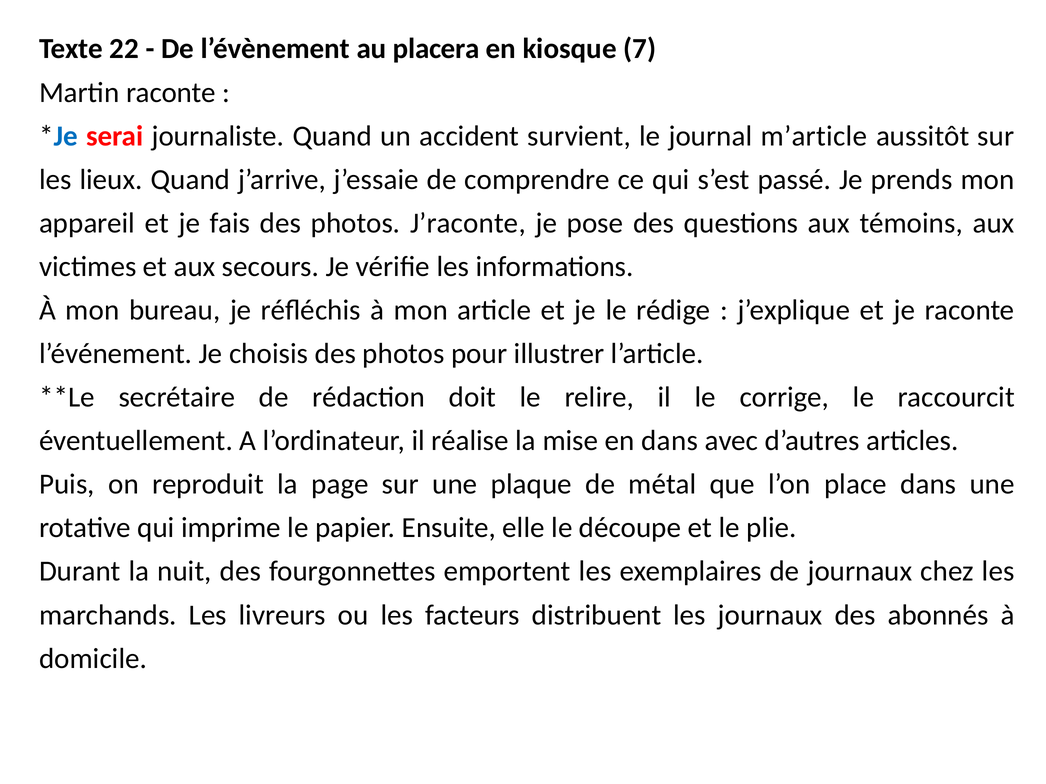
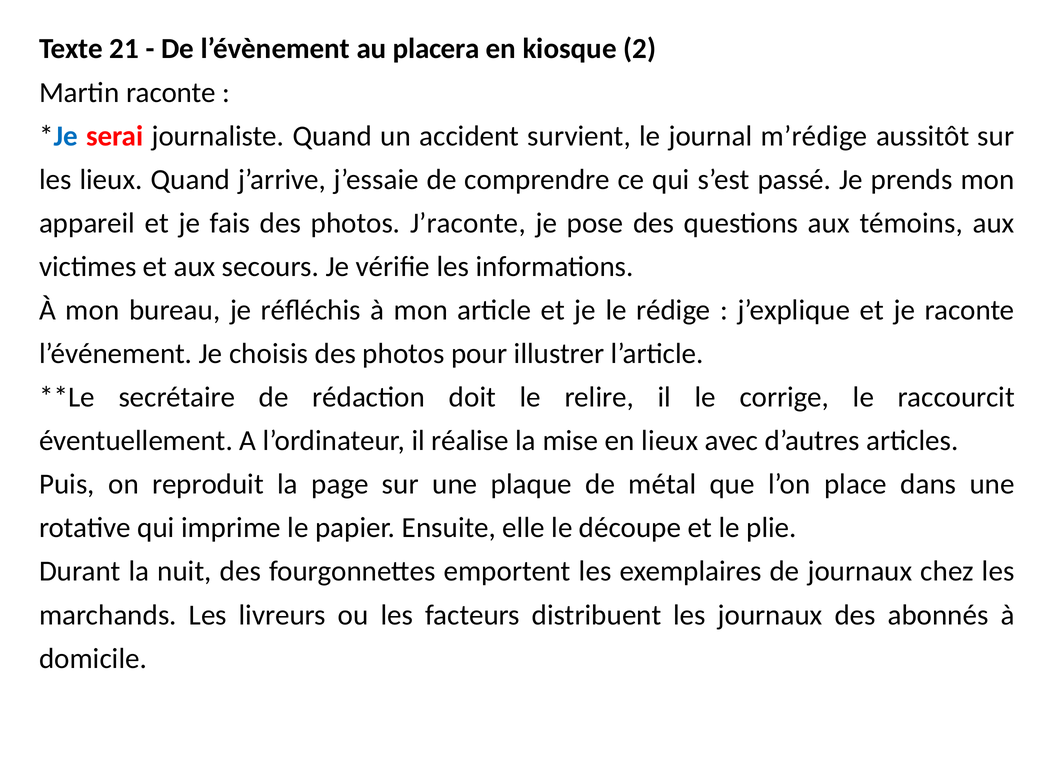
22: 22 -> 21
7: 7 -> 2
m’article: m’article -> m’rédige
en dans: dans -> lieux
